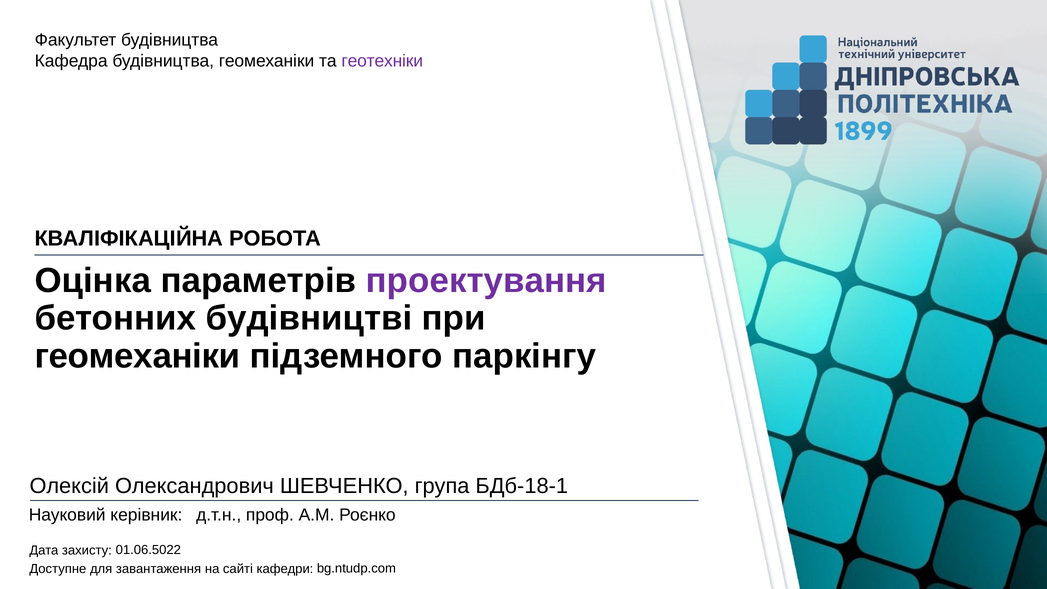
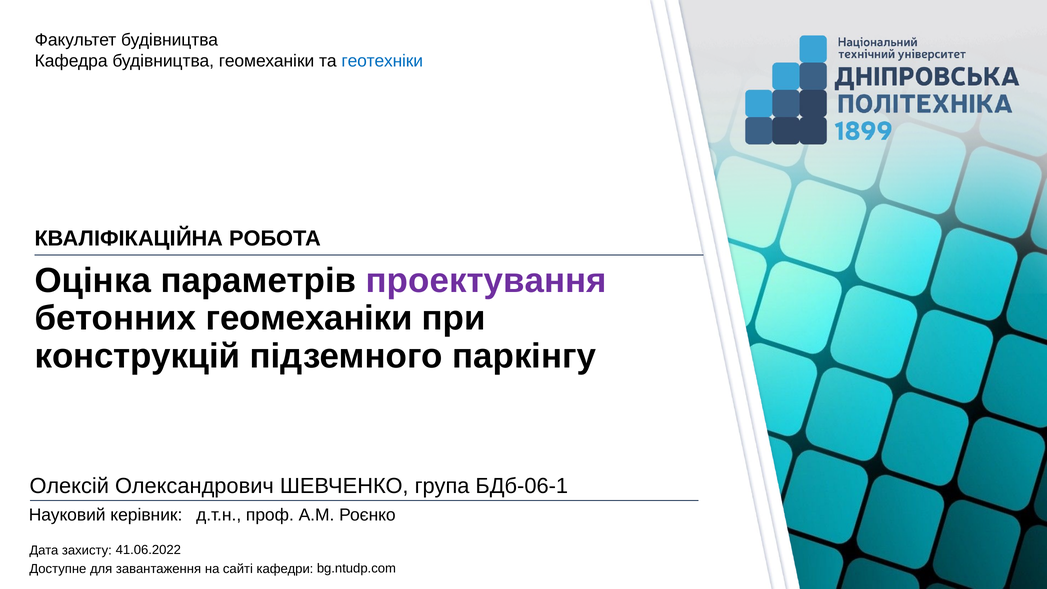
геотехніки colour: purple -> blue
бетонних будівництві: будівництві -> геомеханіки
геомеханіки at (137, 356): геомеханіки -> конструкцій
БДб-18-1: БДб-18-1 -> БДб-06-1
01.06.5022: 01.06.5022 -> 41.06.2022
